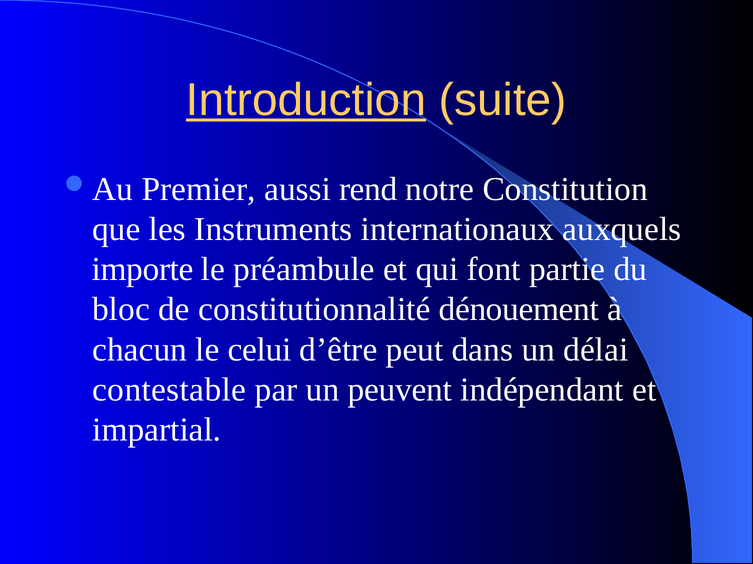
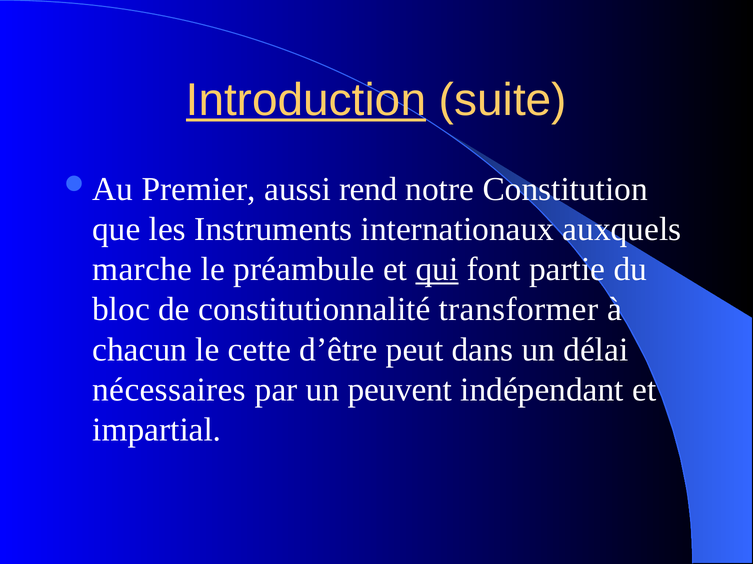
importe: importe -> marche
qui underline: none -> present
dénouement: dénouement -> transformer
celui: celui -> cette
contestable: contestable -> nécessaires
